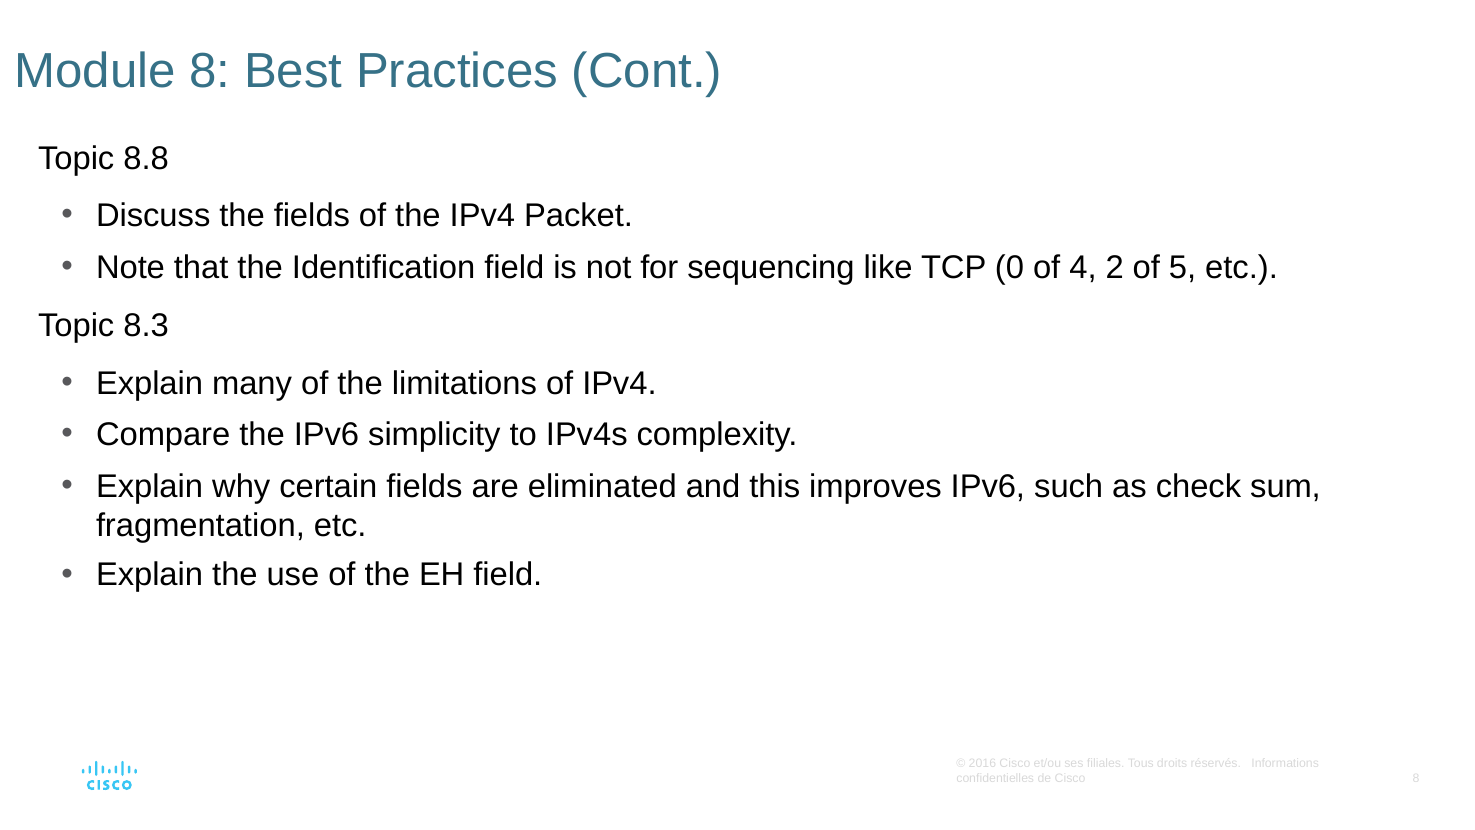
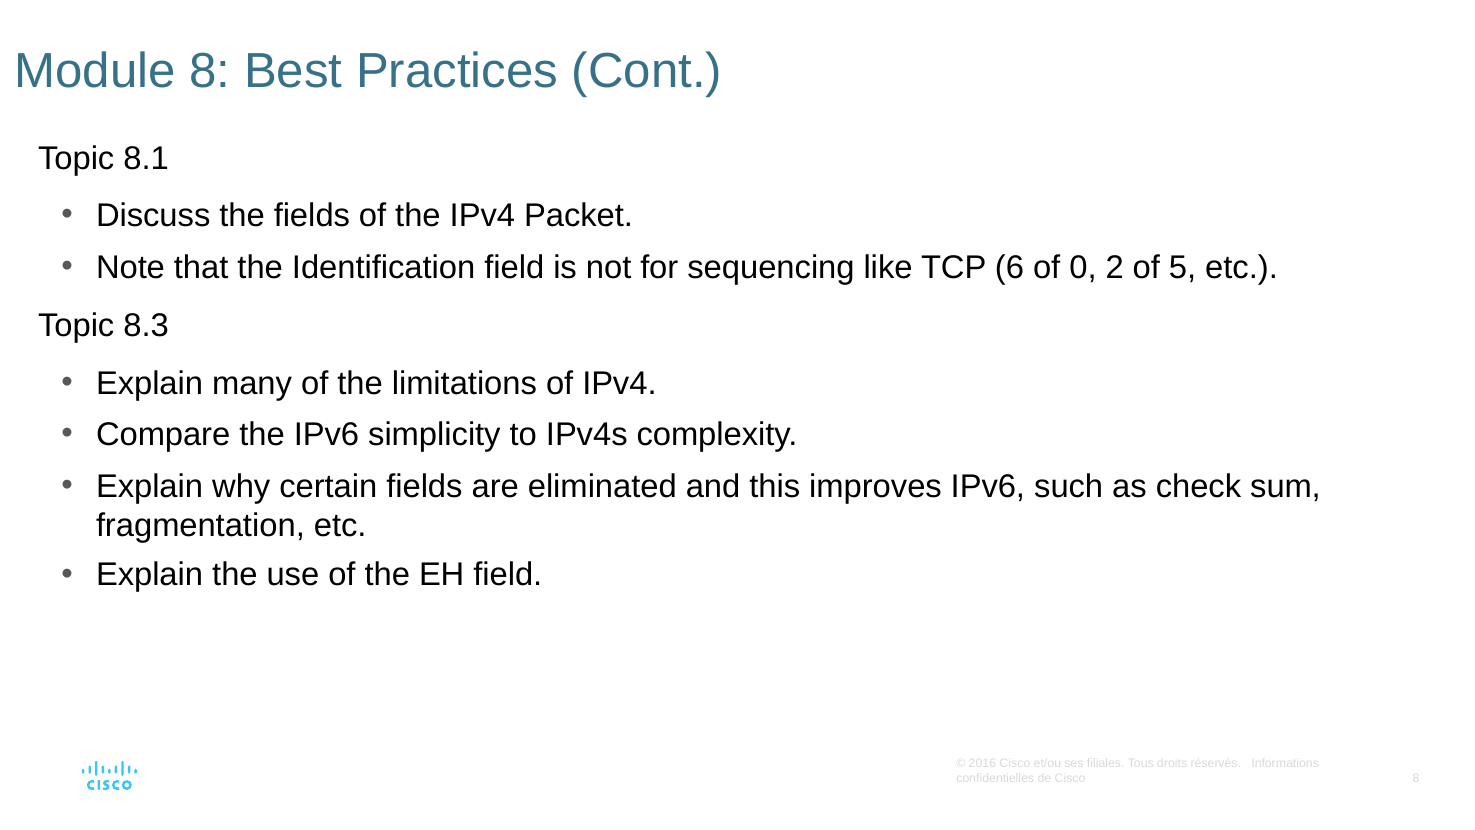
8.8: 8.8 -> 8.1
0: 0 -> 6
4: 4 -> 0
